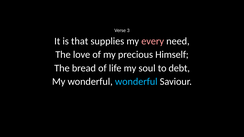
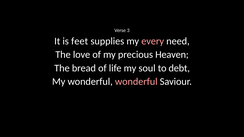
that: that -> feet
Himself: Himself -> Heaven
wonderful at (136, 82) colour: light blue -> pink
